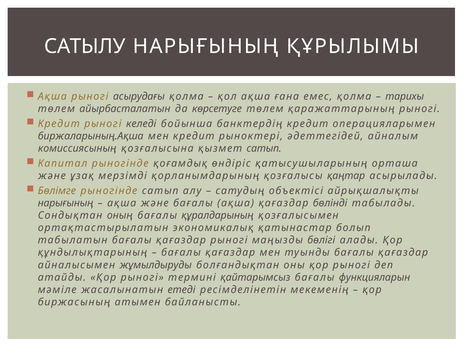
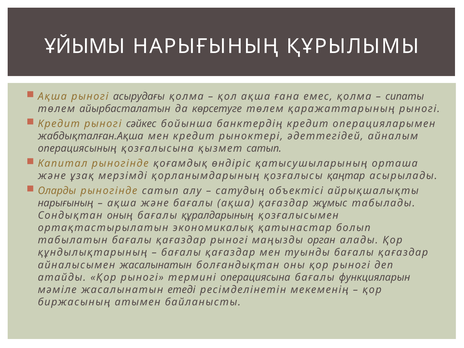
САТЫЛУ: САТЫЛУ -> ҰЙЫМЫ
тарихы: тарихы -> сипаты
келеді: келеді -> сәйкес
биржаларының.Ақша: биржаларының.Ақша -> жабдықталған.Ақша
комиссиясының: комиссиясының -> операциясының
Бөлімге: Бөлімге -> Оларды
бөлінді: бөлінді -> жұмыс
бөлігі: бөлігі -> орган
айналысымен жұмылдыруды: жұмылдыруды -> жасалынатын
қайтарымсыз: қайтарымсыз -> операциясына
